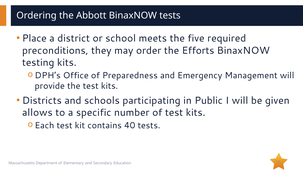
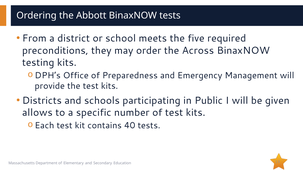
Place: Place -> From
Efforts: Efforts -> Across
